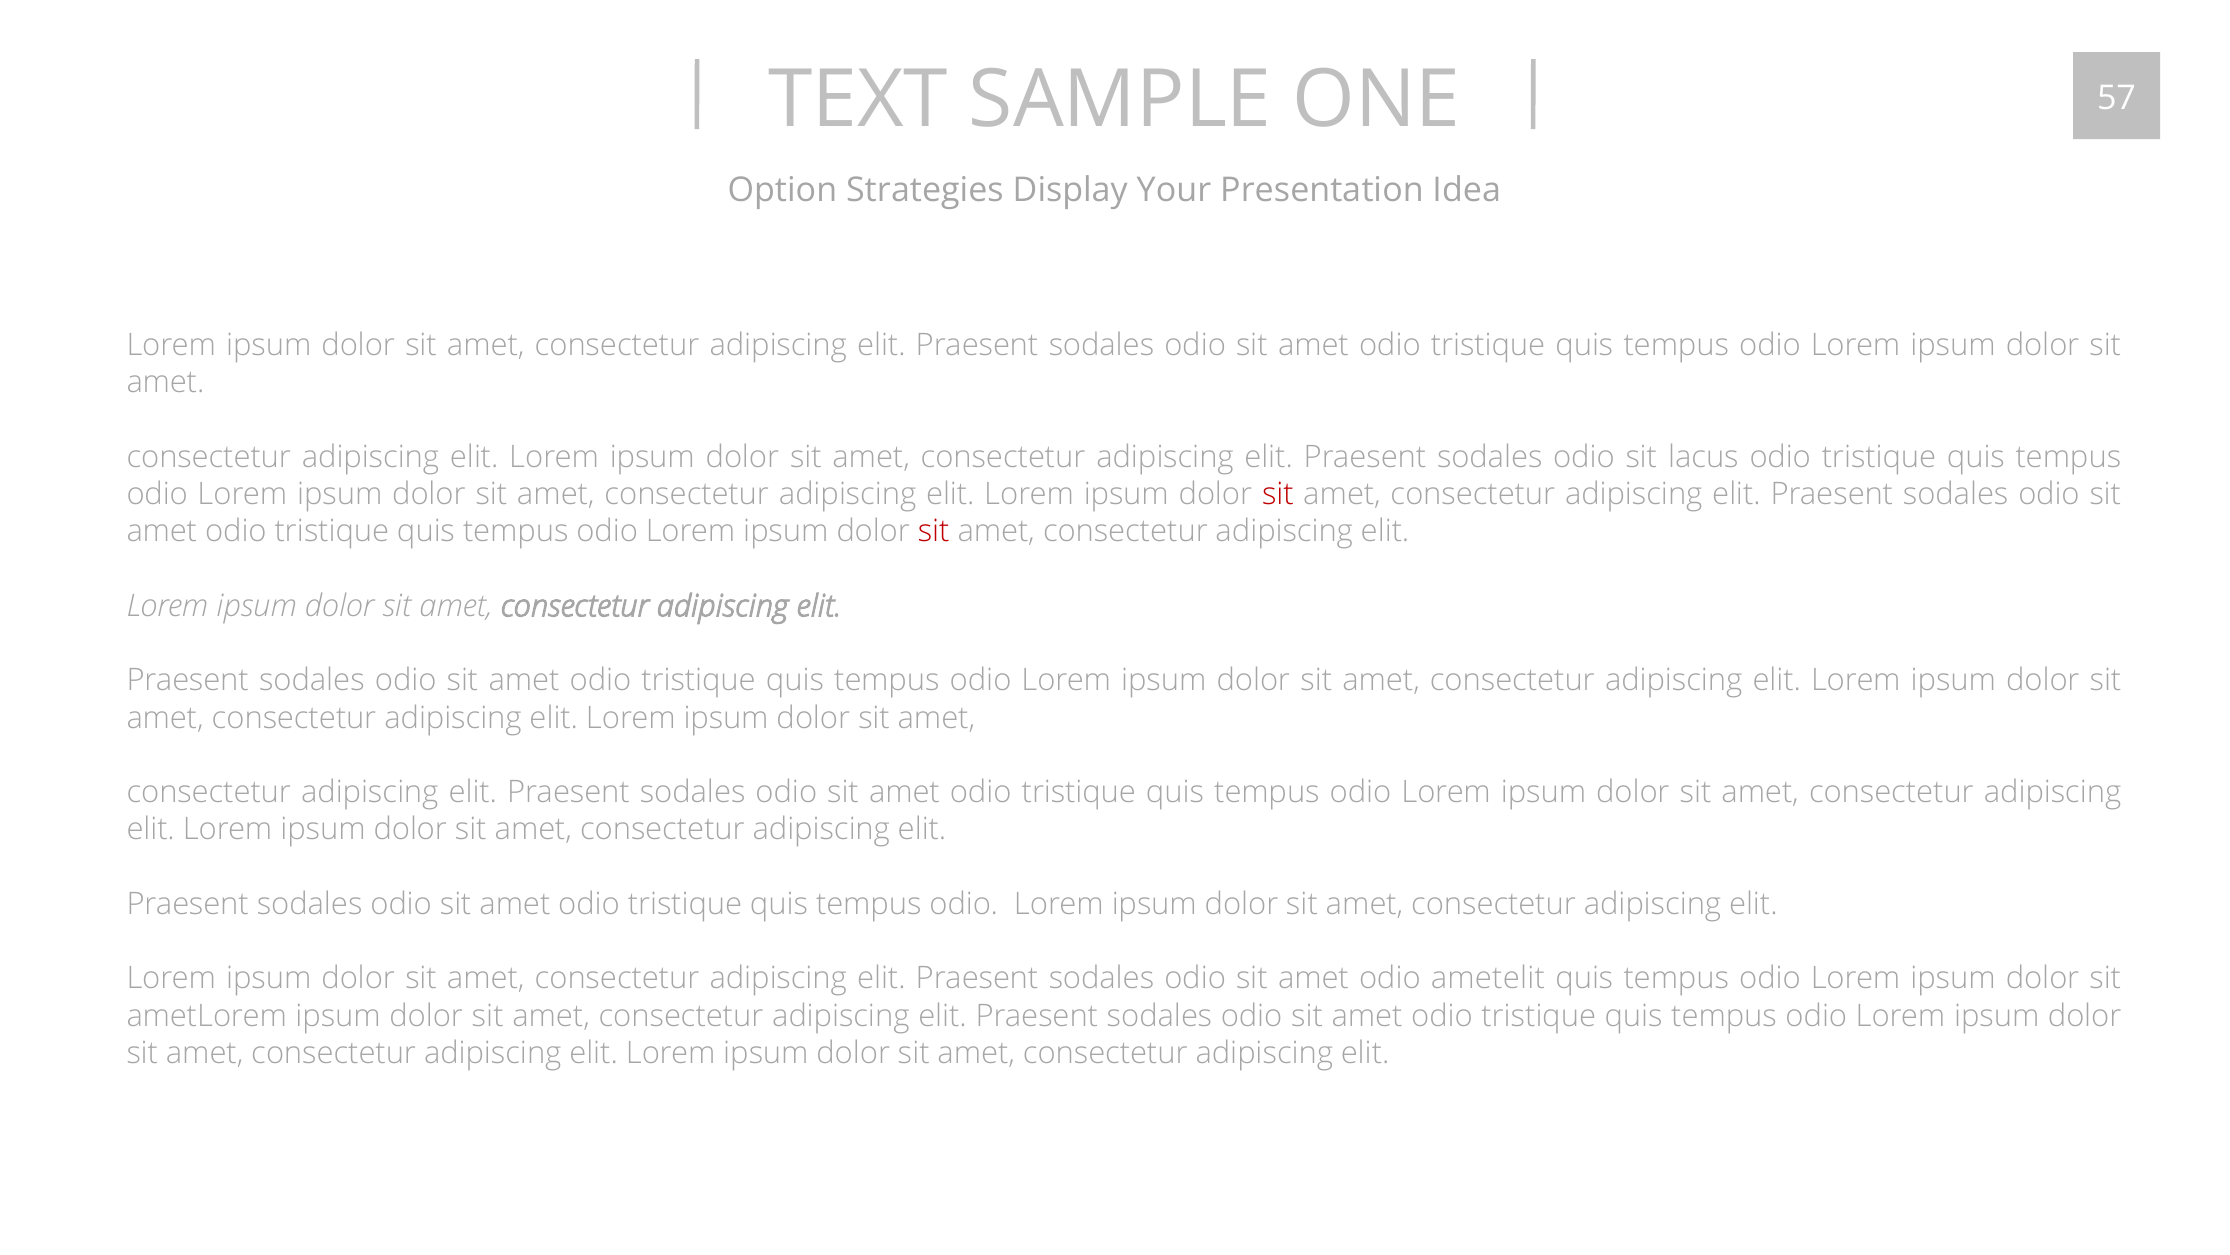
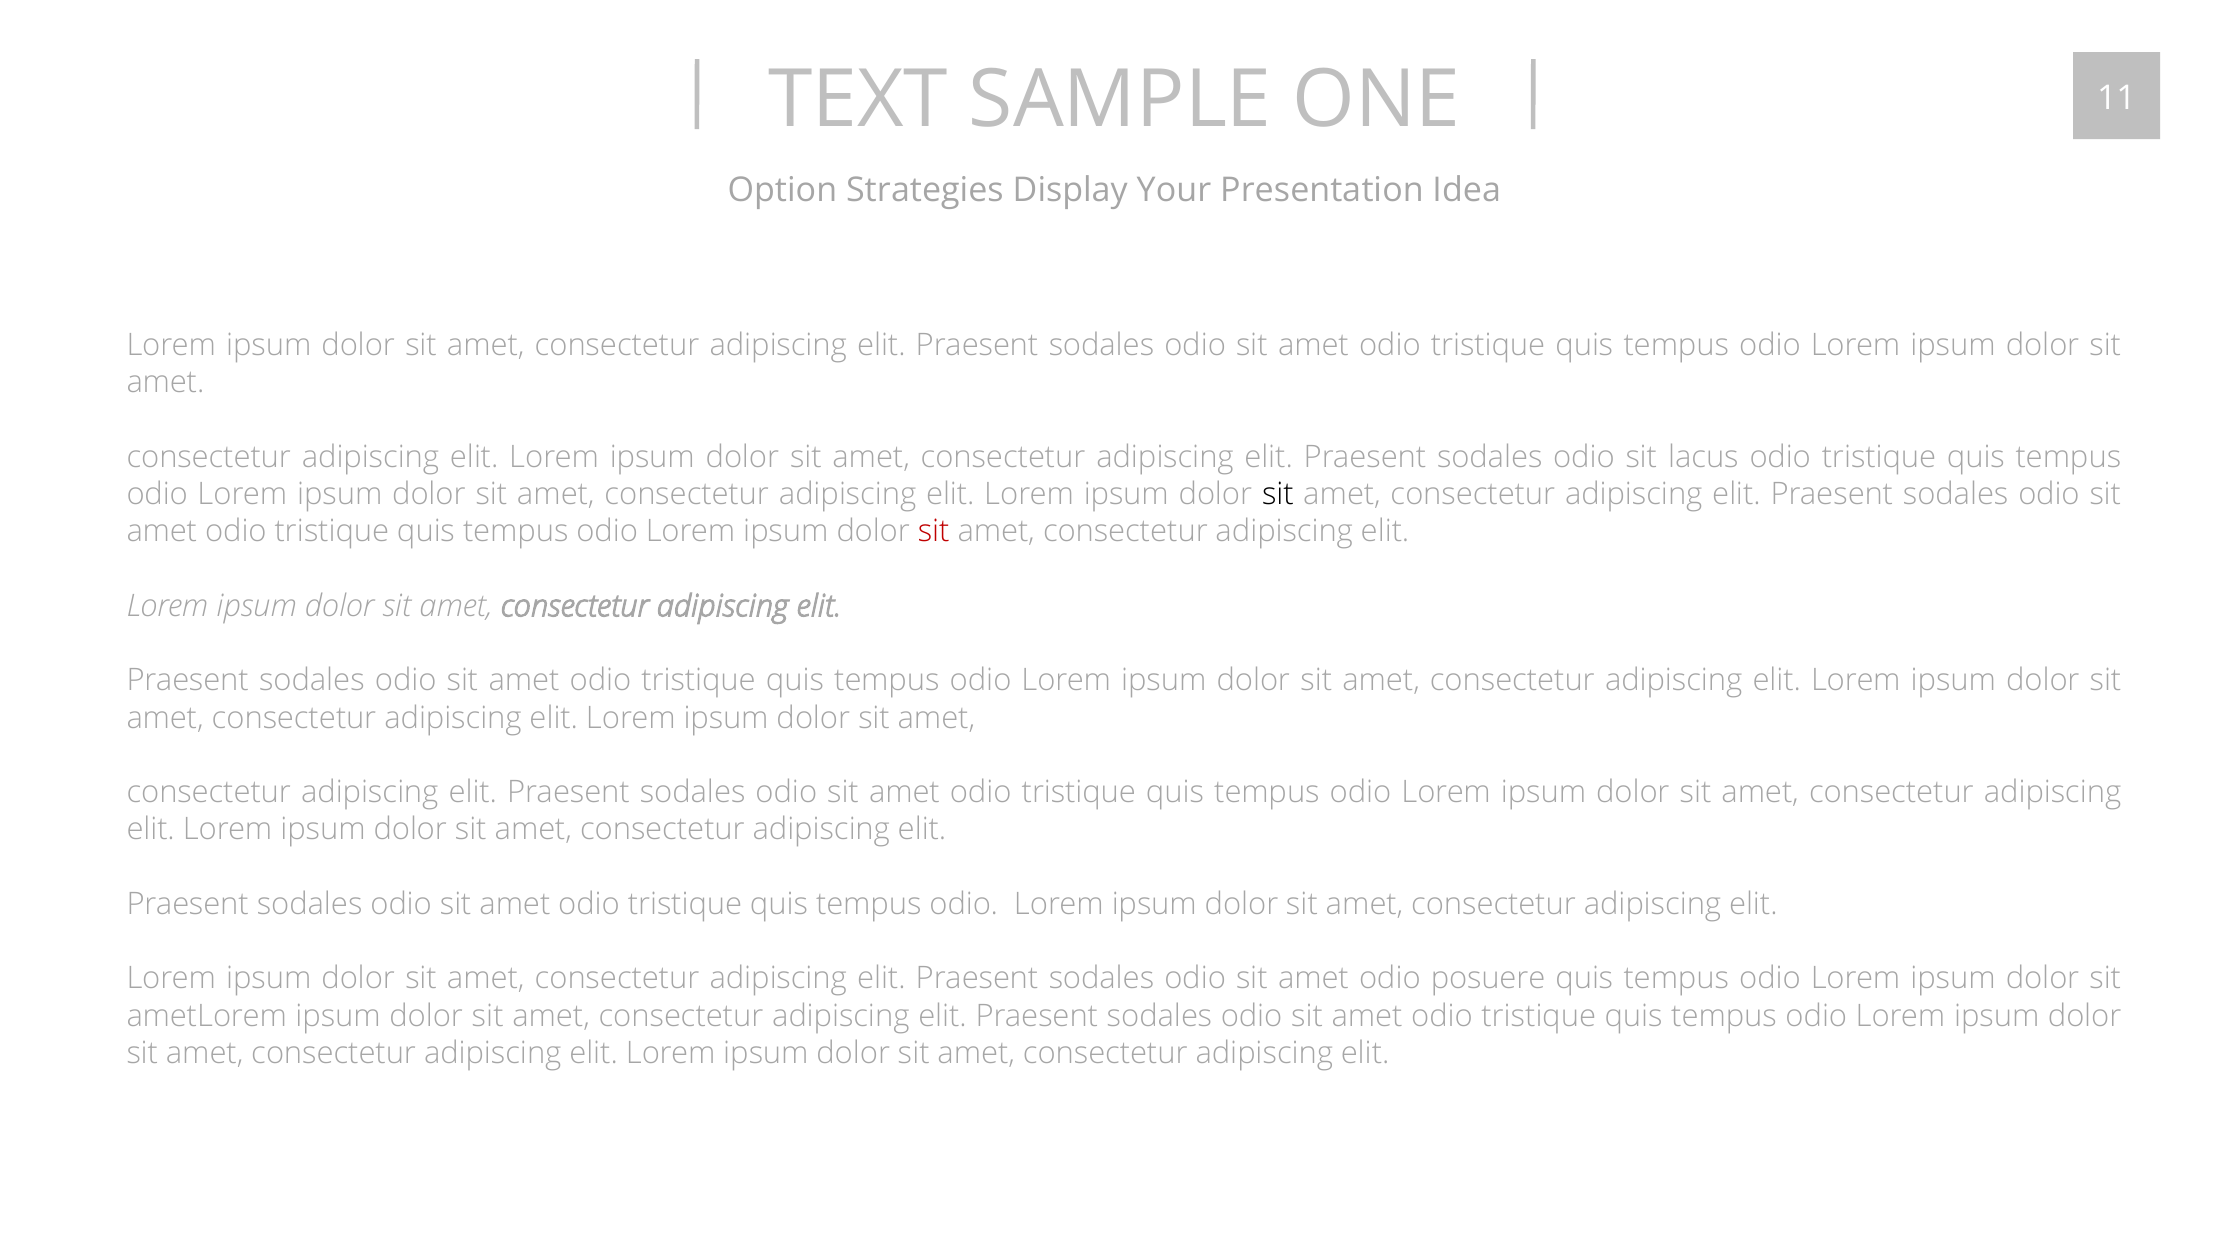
57: 57 -> 11
sit at (1278, 494) colour: red -> black
ametelit: ametelit -> posuere
